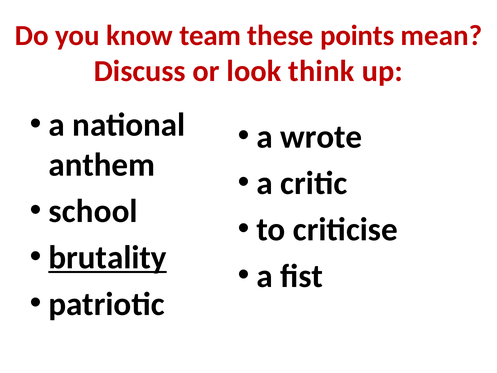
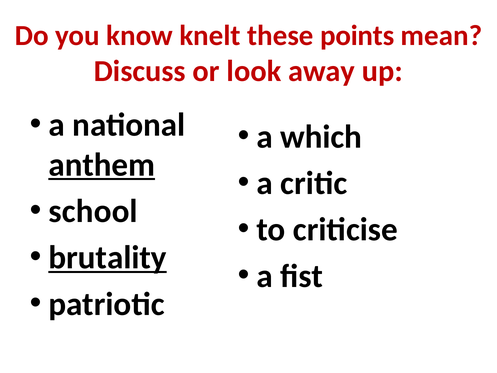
team: team -> knelt
think: think -> away
wrote: wrote -> which
anthem underline: none -> present
